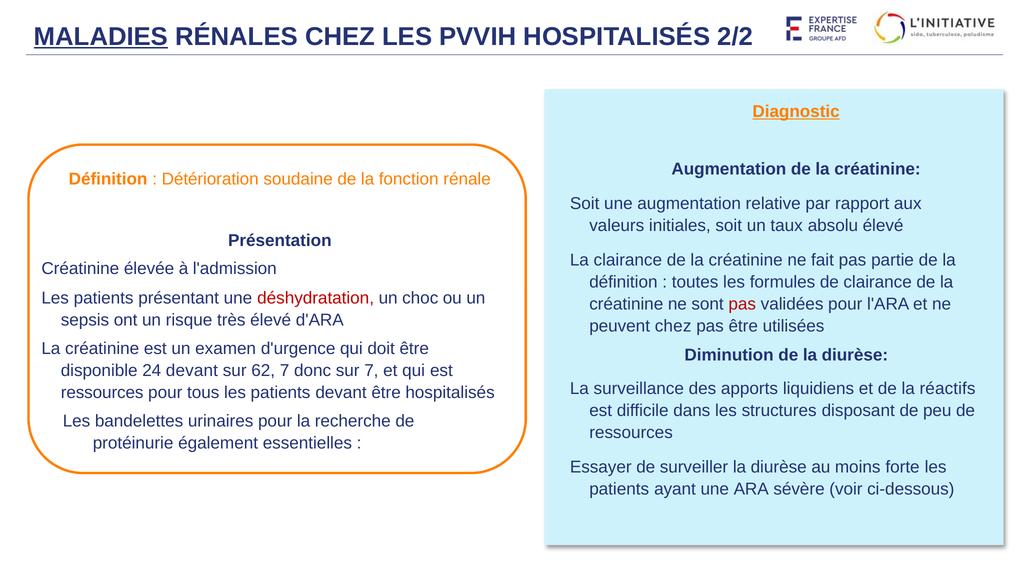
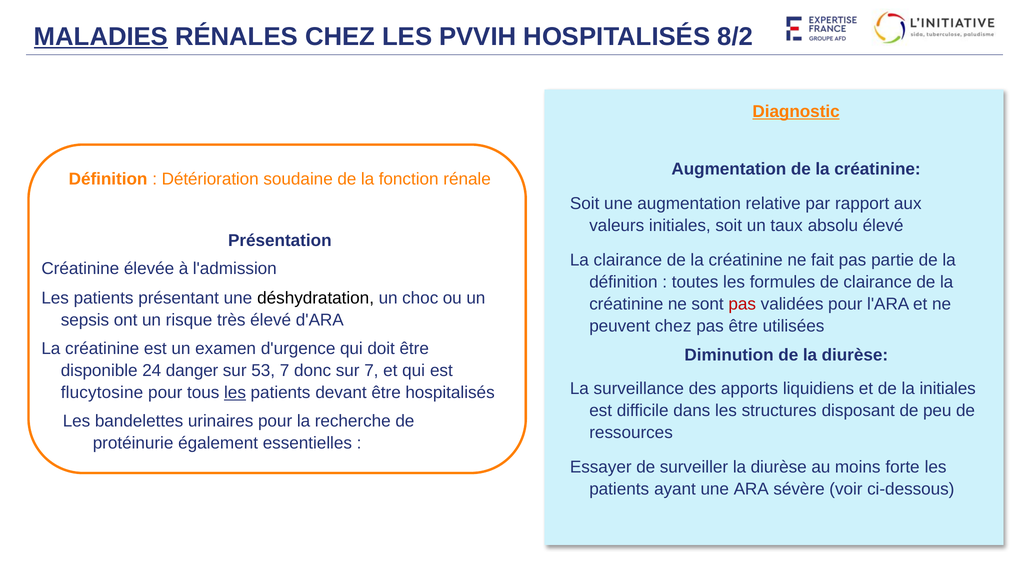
2/2: 2/2 -> 8/2
déshydratation colour: red -> black
24 devant: devant -> danger
62: 62 -> 53
la réactifs: réactifs -> initiales
ressources at (102, 393): ressources -> flucytosine
les at (235, 393) underline: none -> present
